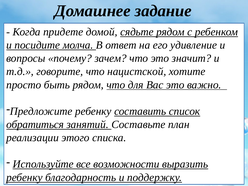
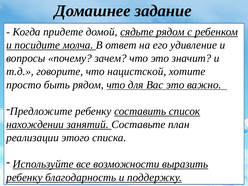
обратиться: обратиться -> нахождении
